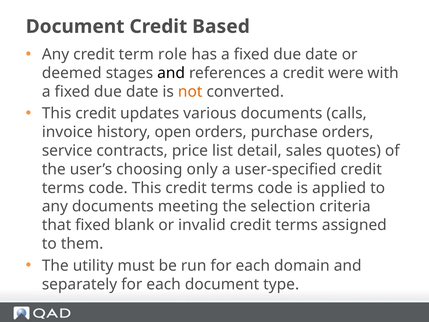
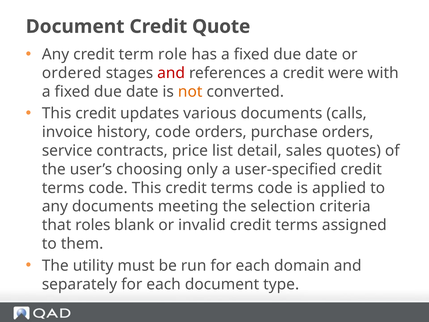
Based: Based -> Quote
deemed: deemed -> ordered
and at (171, 73) colour: black -> red
history open: open -> code
that fixed: fixed -> roles
